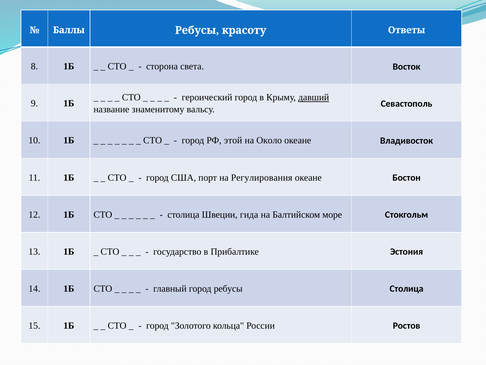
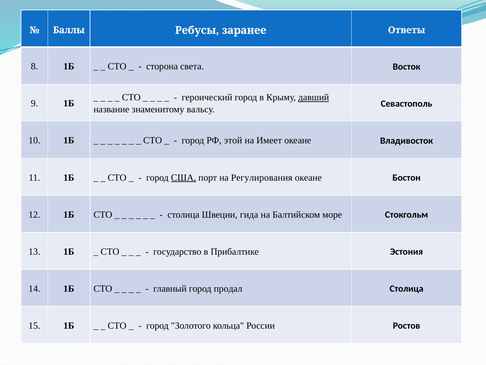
красоту: красоту -> заранее
Около: Около -> Имеет
США underline: none -> present
город ребусы: ребусы -> продал
